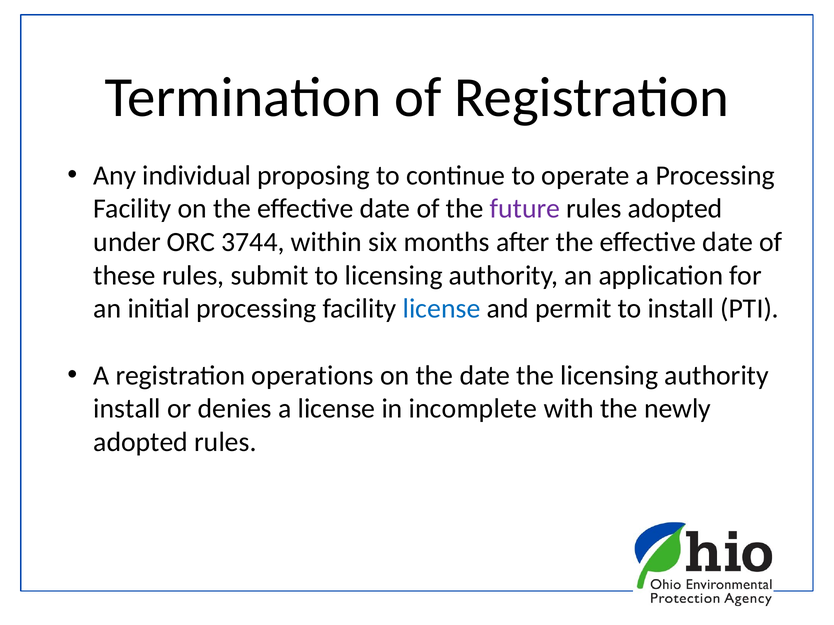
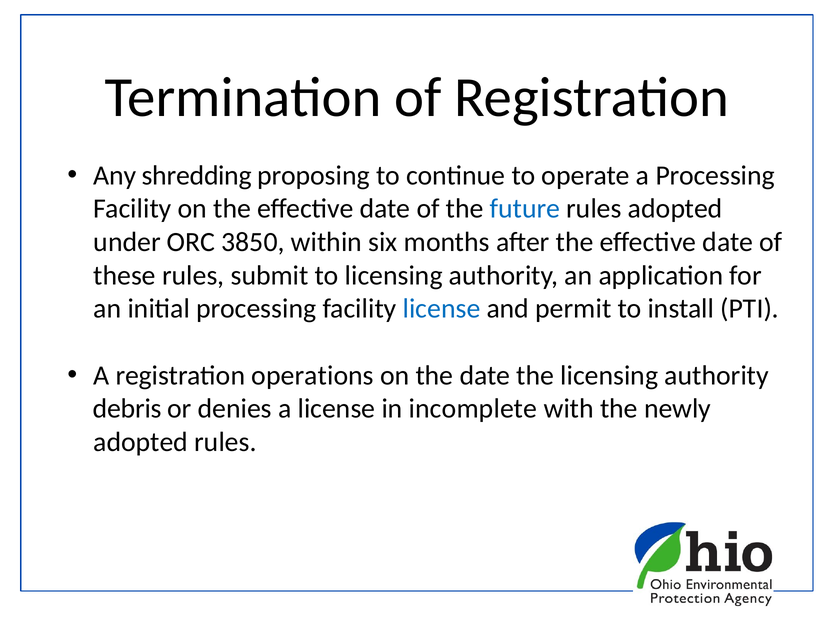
individual: individual -> shredding
future colour: purple -> blue
3744: 3744 -> 3850
install at (127, 409): install -> debris
